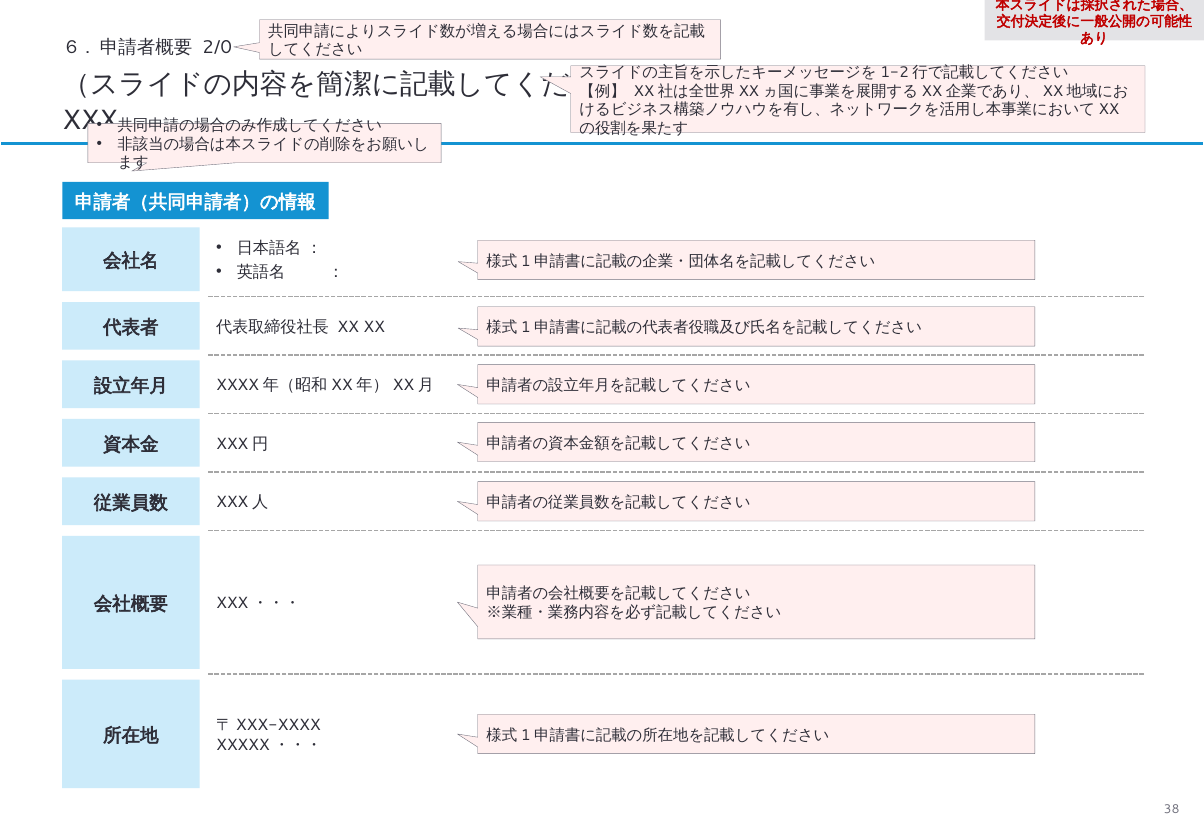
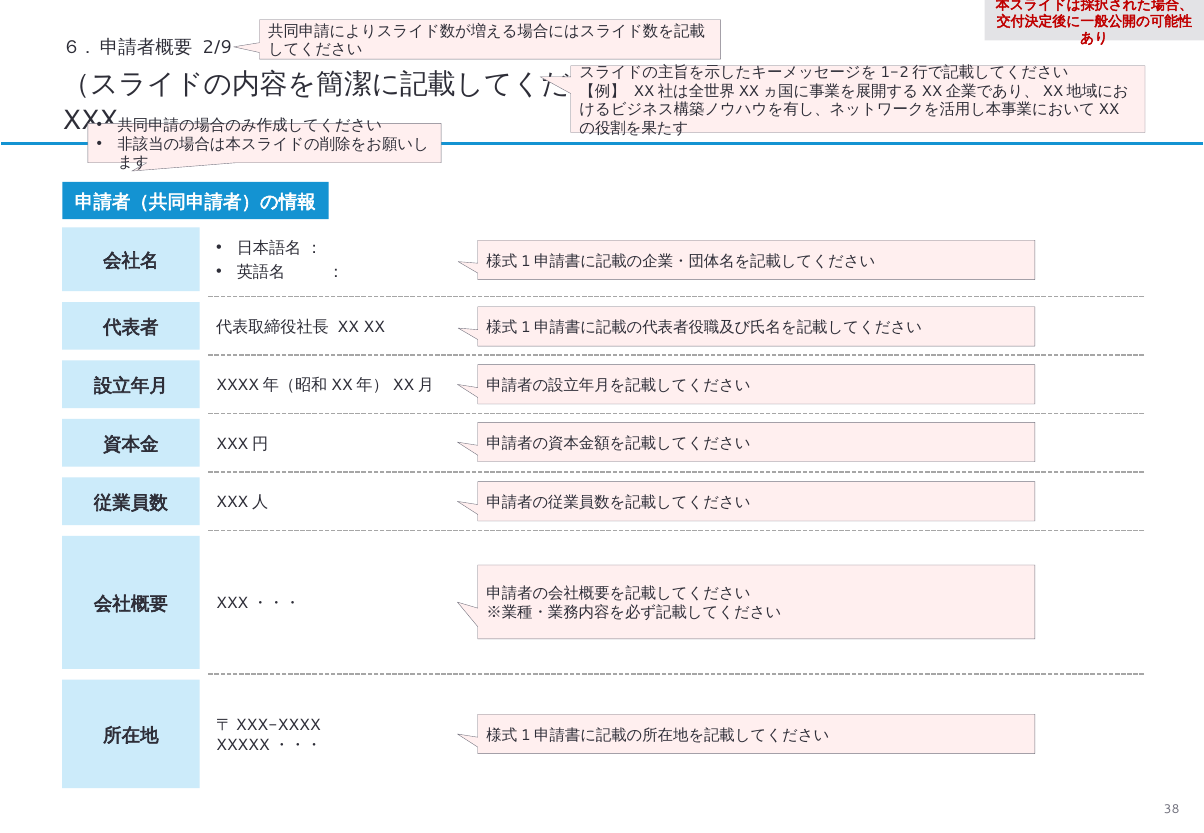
2/0: 2/0 -> 2/9
